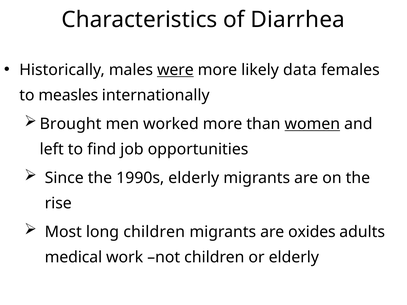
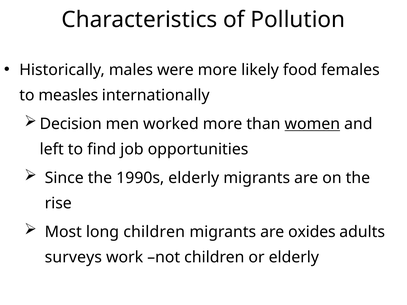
Diarrhea: Diarrhea -> Pollution
were underline: present -> none
data: data -> food
Brought: Brought -> Decision
medical: medical -> surveys
